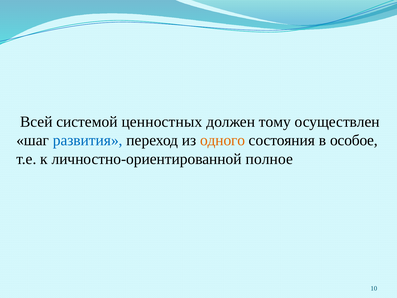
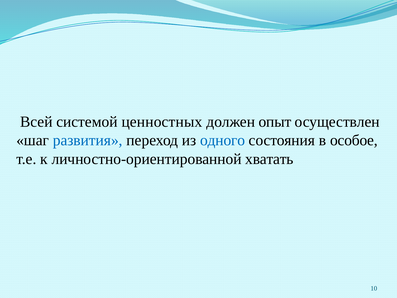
тому: тому -> опыт
одного colour: orange -> blue
полное: полное -> хватать
